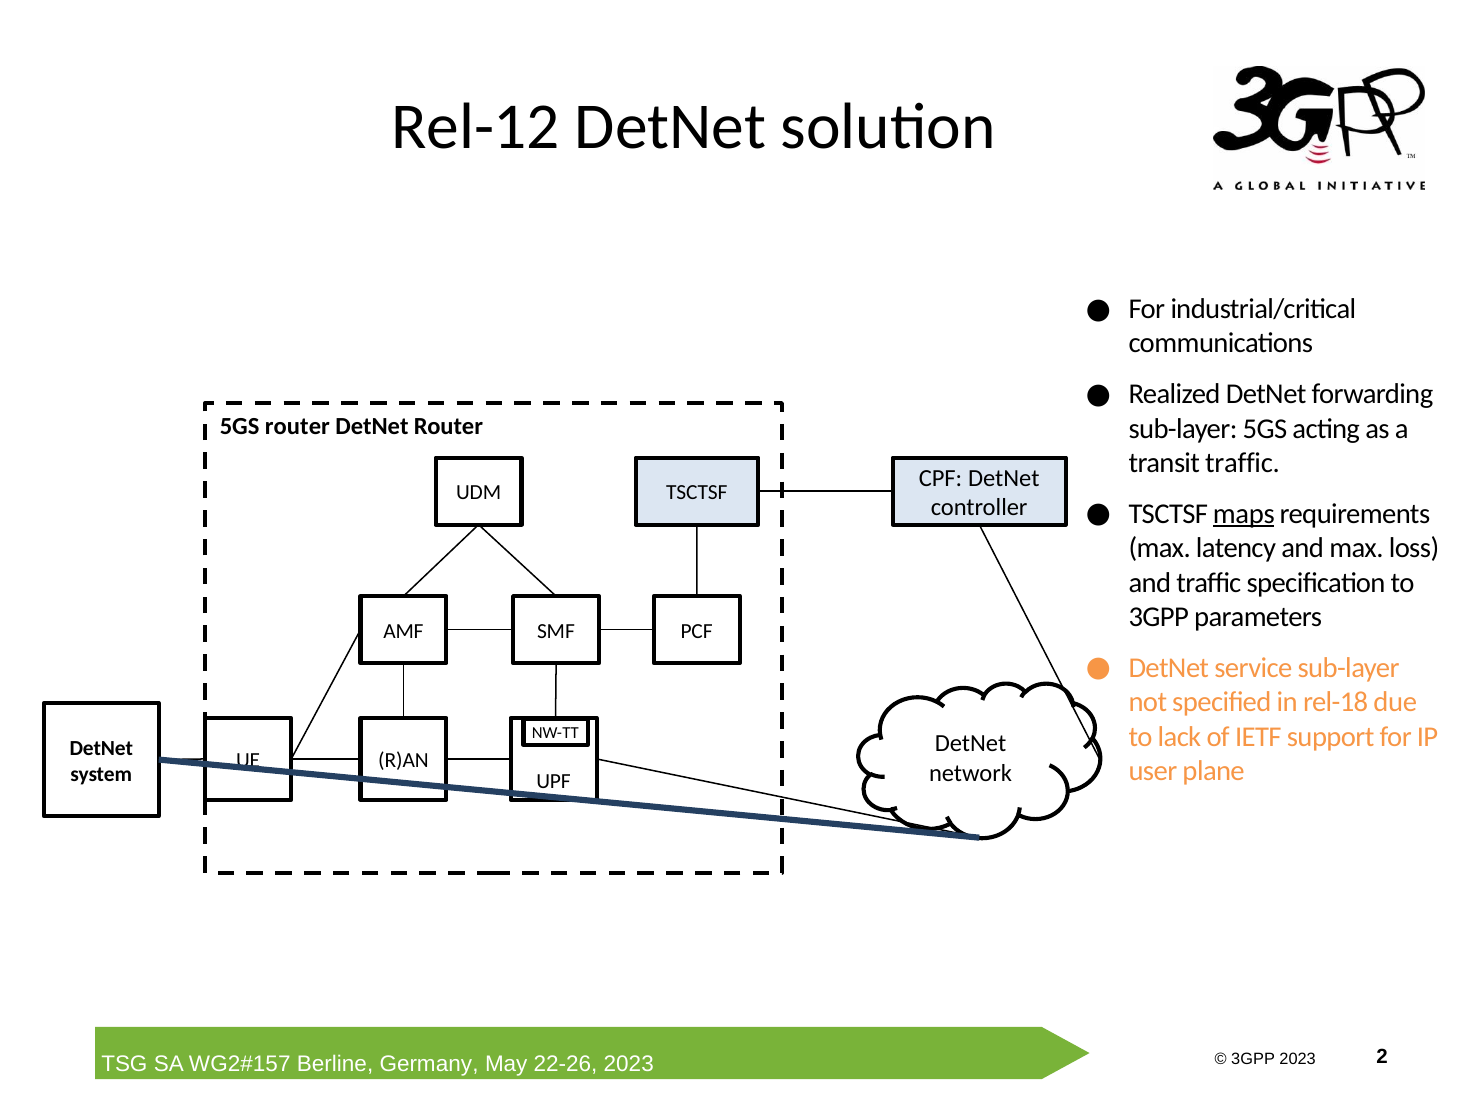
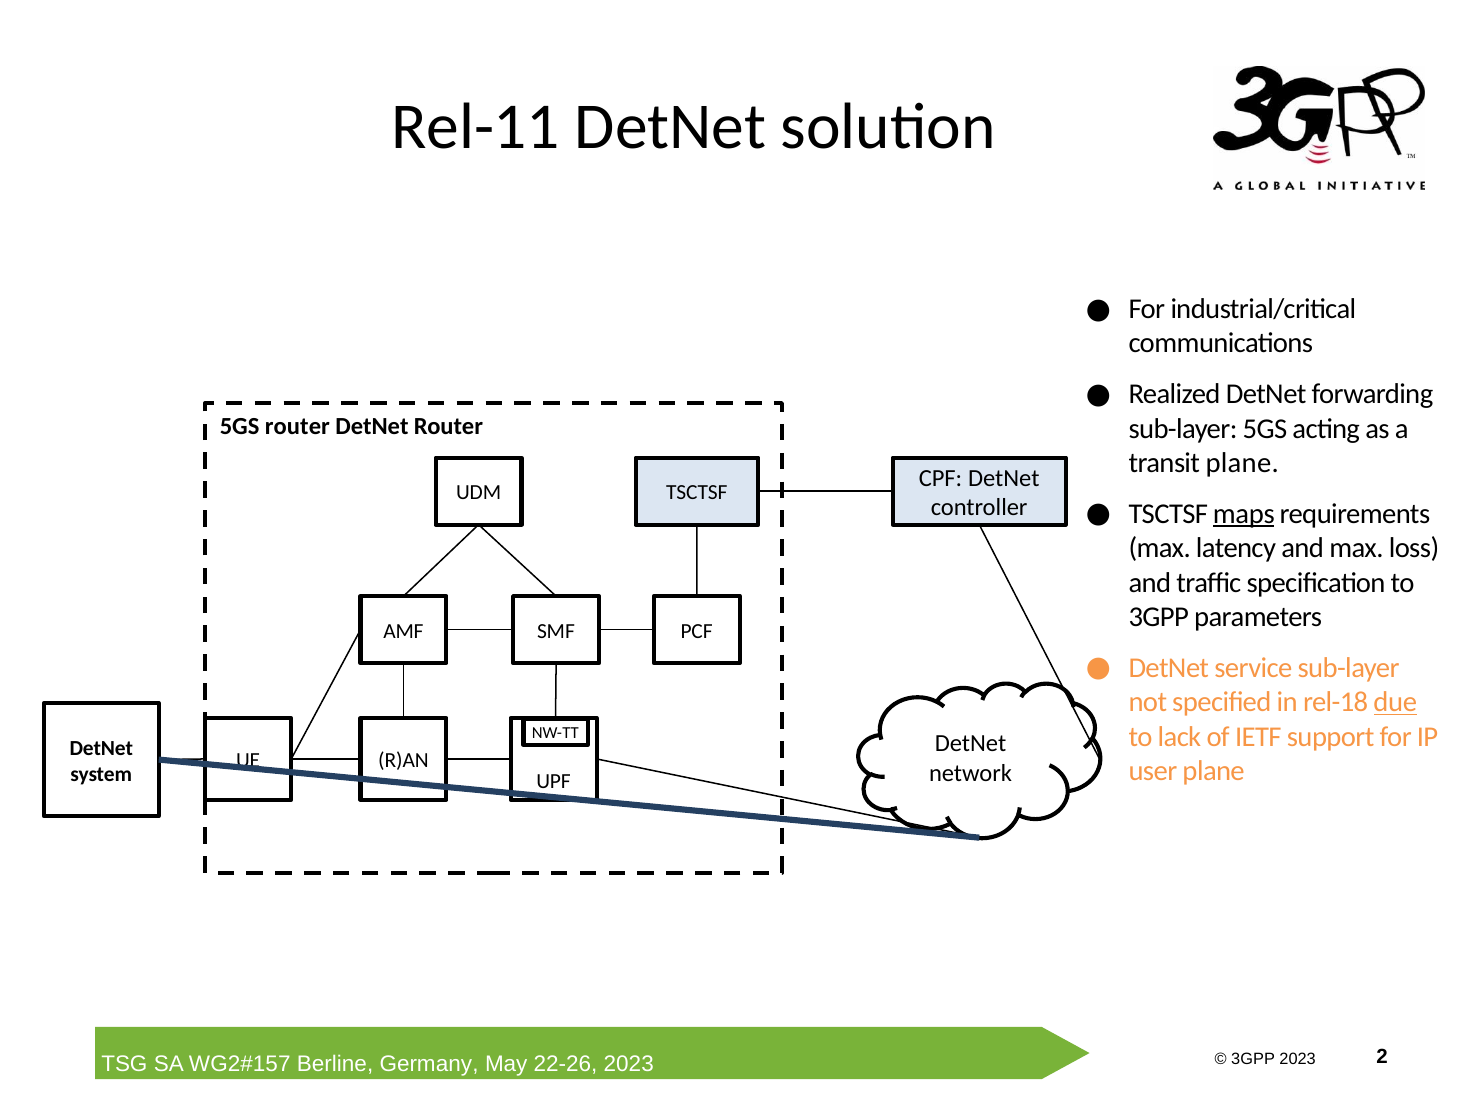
Rel-12: Rel-12 -> Rel-11
transit traffic: traffic -> plane
due underline: none -> present
